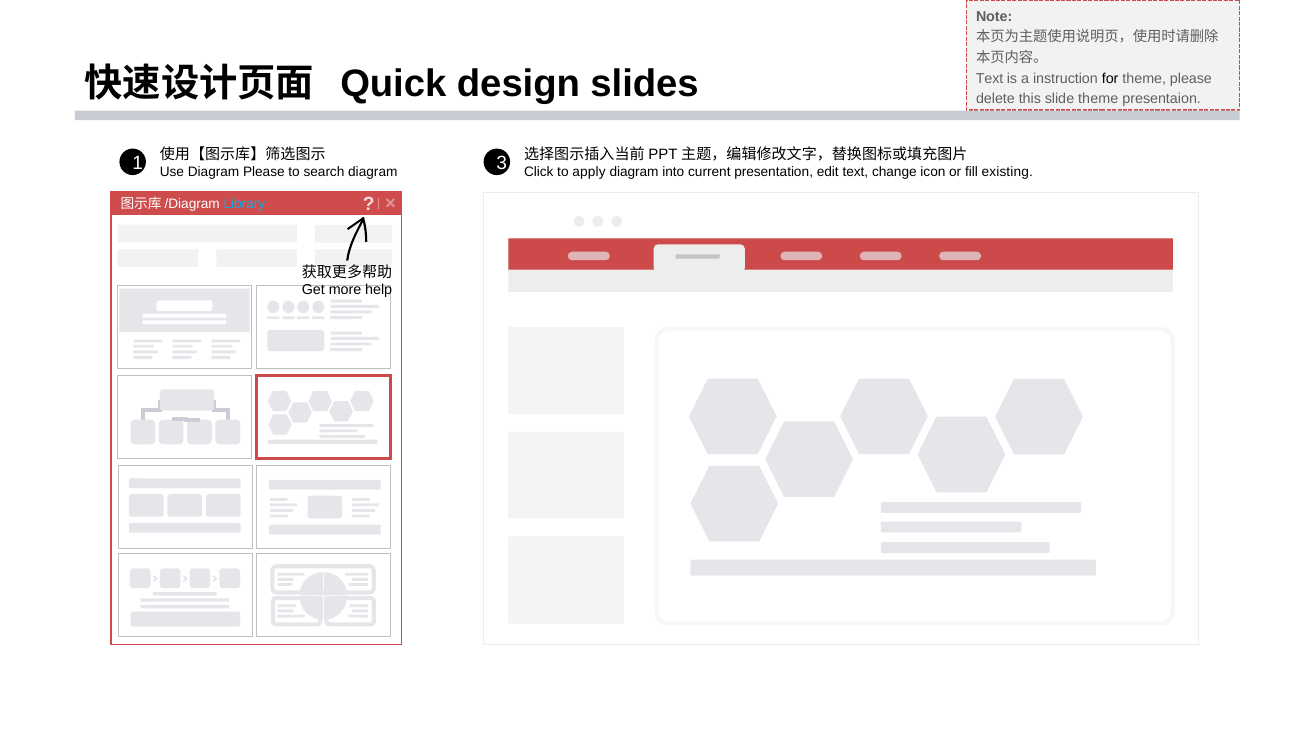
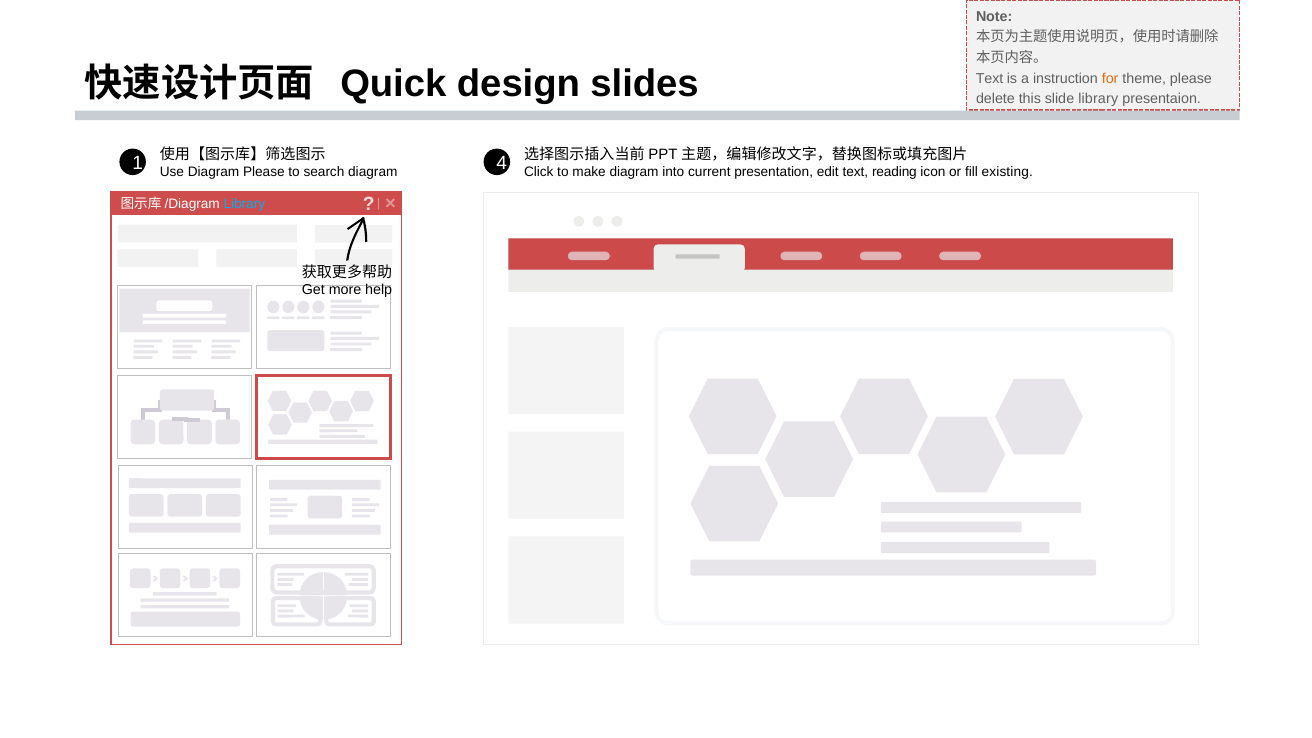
for colour: black -> orange
slide theme: theme -> library
3: 3 -> 4
apply: apply -> make
change: change -> reading
